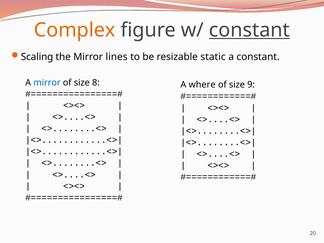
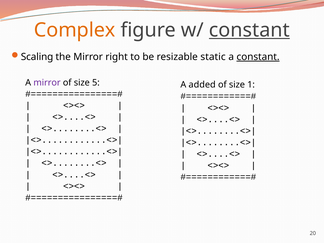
lines: lines -> right
constant at (258, 57) underline: none -> present
mirror at (47, 83) colour: blue -> purple
8: 8 -> 5
where: where -> added
9: 9 -> 1
